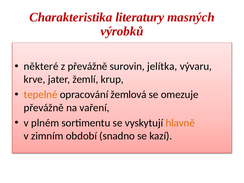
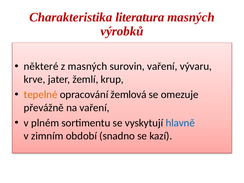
literatury: literatury -> literatura
z převážně: převážně -> masných
surovin jelítka: jelítka -> vaření
hlavně colour: orange -> blue
